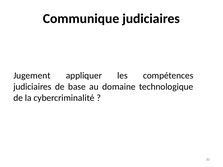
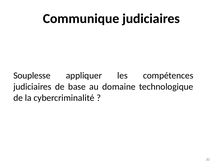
Jugement: Jugement -> Souplesse
